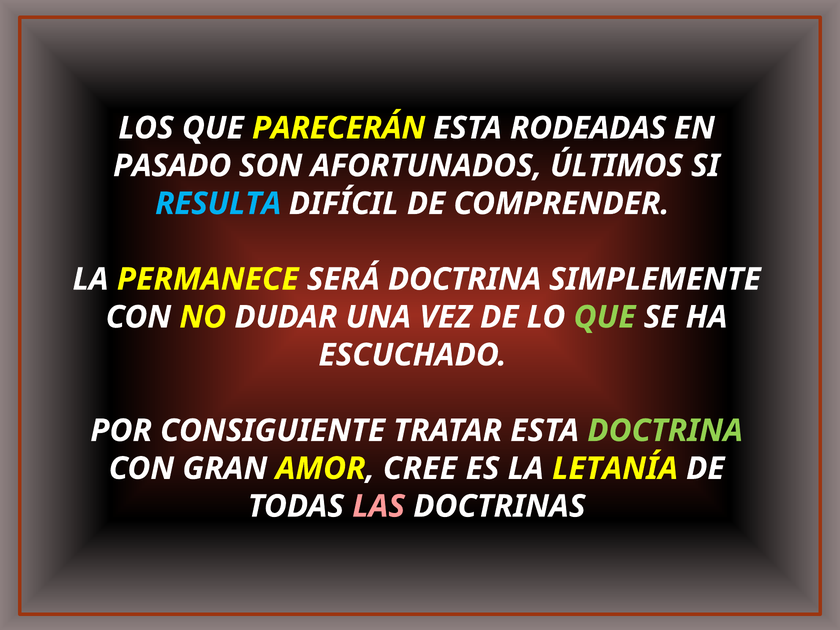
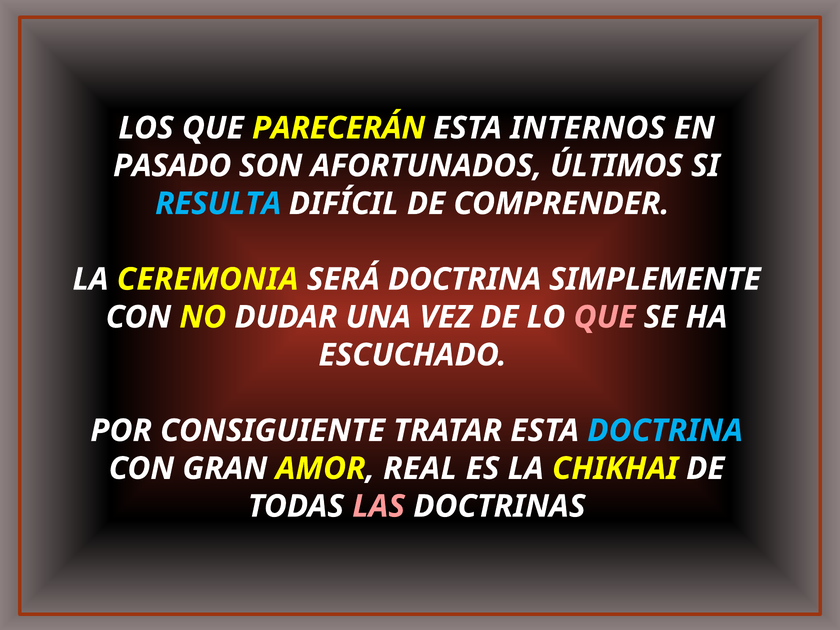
RODEADAS: RODEADAS -> INTERNOS
PERMANECE: PERMANECE -> CEREMONIA
QUE at (605, 317) colour: light green -> pink
DOCTRINA at (665, 431) colour: light green -> light blue
CREE: CREE -> REAL
LETANÍA: LETANÍA -> CHIKHAI
